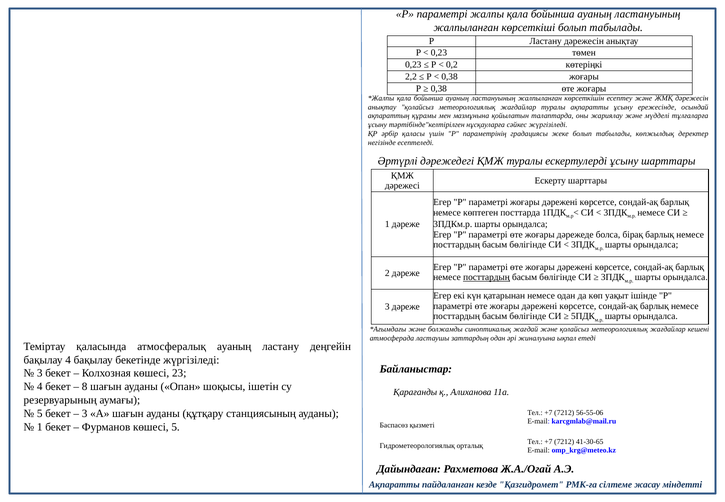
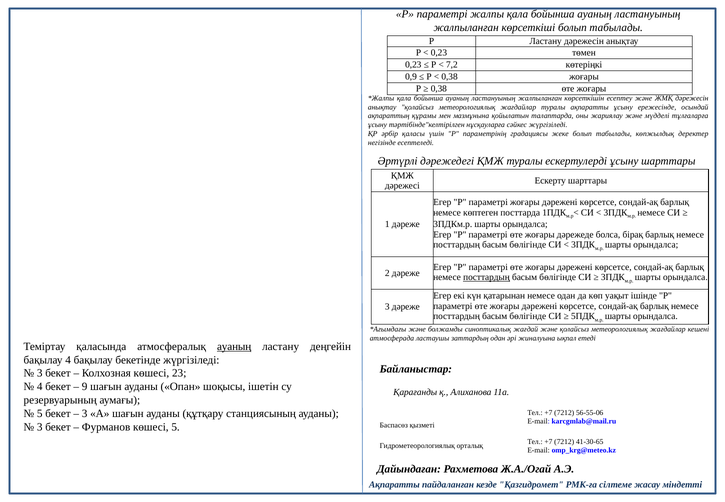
0,2: 0,2 -> 7,2
2,2: 2,2 -> 0,9
ауаның at (234, 346) underline: none -> present
8: 8 -> 9
1 at (40, 427): 1 -> 3
